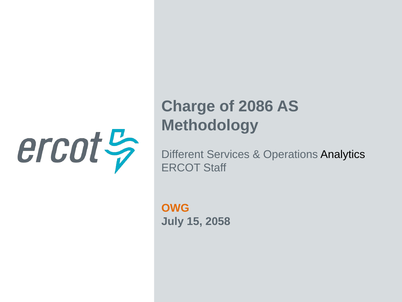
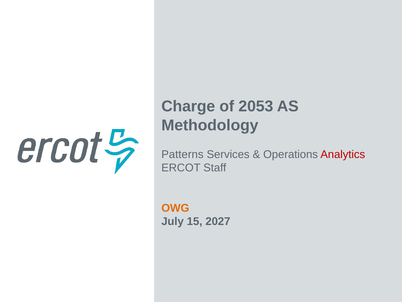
2086: 2086 -> 2053
Different: Different -> Patterns
Analytics colour: black -> red
2058: 2058 -> 2027
